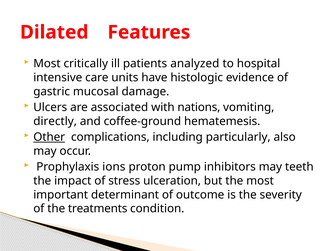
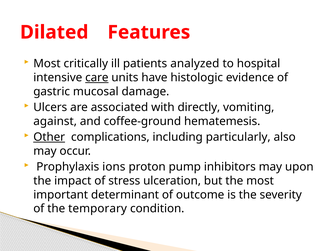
care underline: none -> present
nations: nations -> directly
directly: directly -> against
teeth: teeth -> upon
treatments: treatments -> temporary
